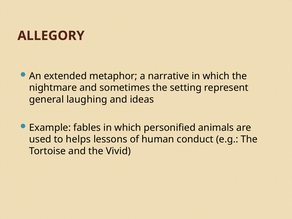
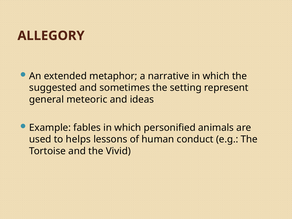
nightmare: nightmare -> suggested
laughing: laughing -> meteoric
